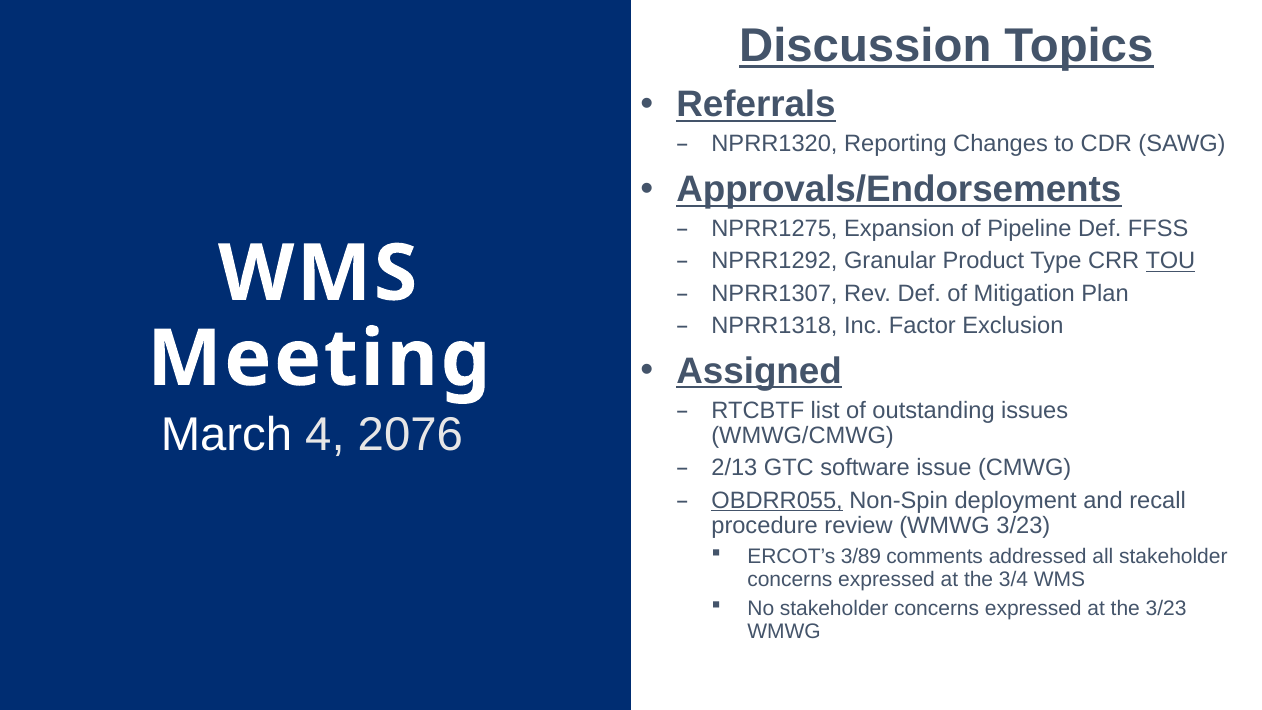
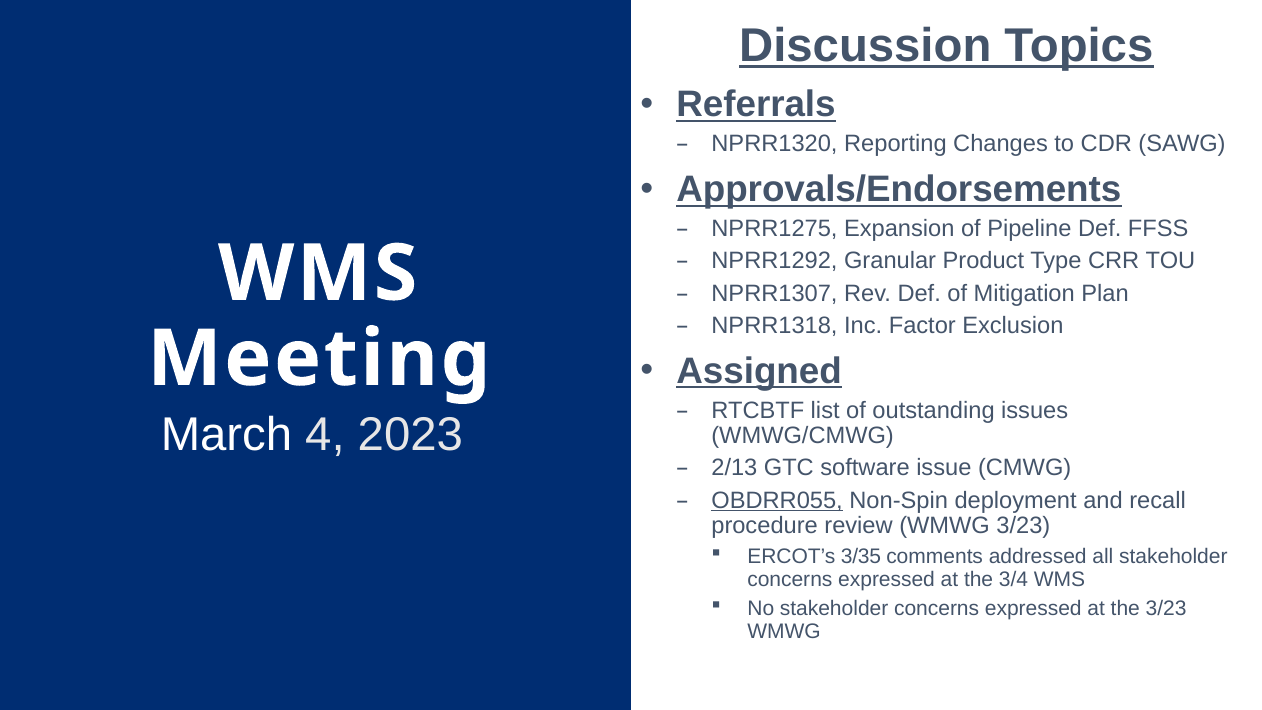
TOU underline: present -> none
2076: 2076 -> 2023
3/89: 3/89 -> 3/35
